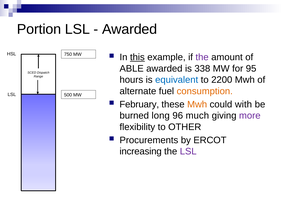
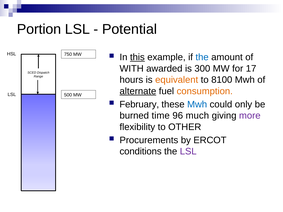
Awarded at (130, 29): Awarded -> Potential
the at (202, 57) colour: purple -> blue
ABLE: ABLE -> WITH
338: 338 -> 300
95: 95 -> 17
equivalent colour: blue -> orange
2200: 2200 -> 8100
alternate underline: none -> present
Mwh at (197, 104) colour: orange -> blue
with: with -> only
long: long -> time
increasing: increasing -> conditions
